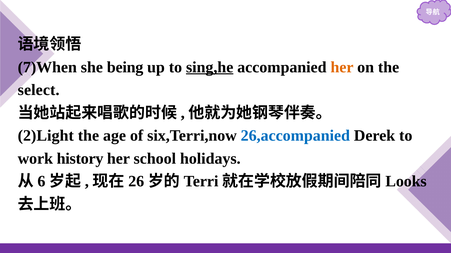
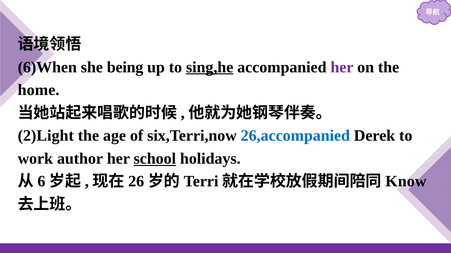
7)When: 7)When -> 6)When
her at (342, 67) colour: orange -> purple
select: select -> home
history: history -> author
school underline: none -> present
Looks: Looks -> Know
